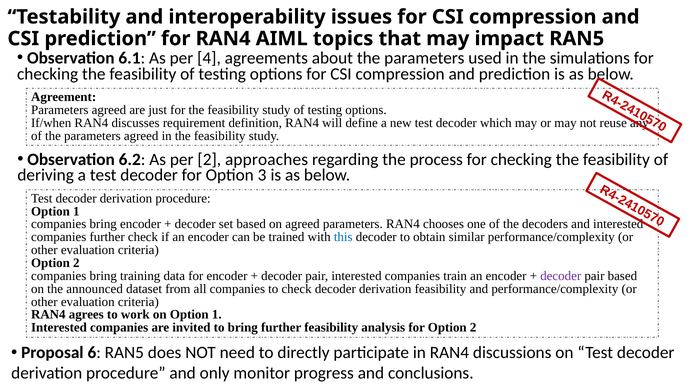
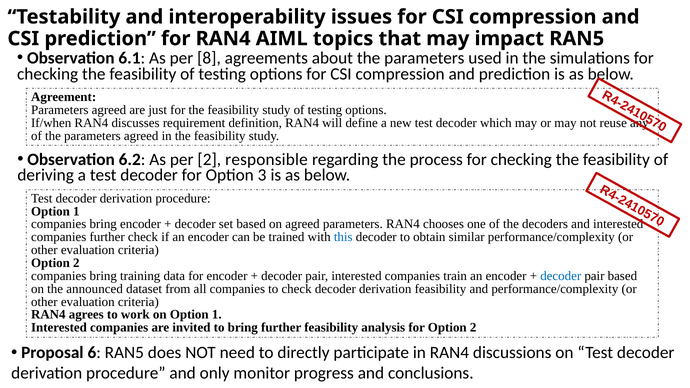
per 4: 4 -> 8
approaches: approaches -> responsible
decoder at (561, 276) colour: purple -> blue
